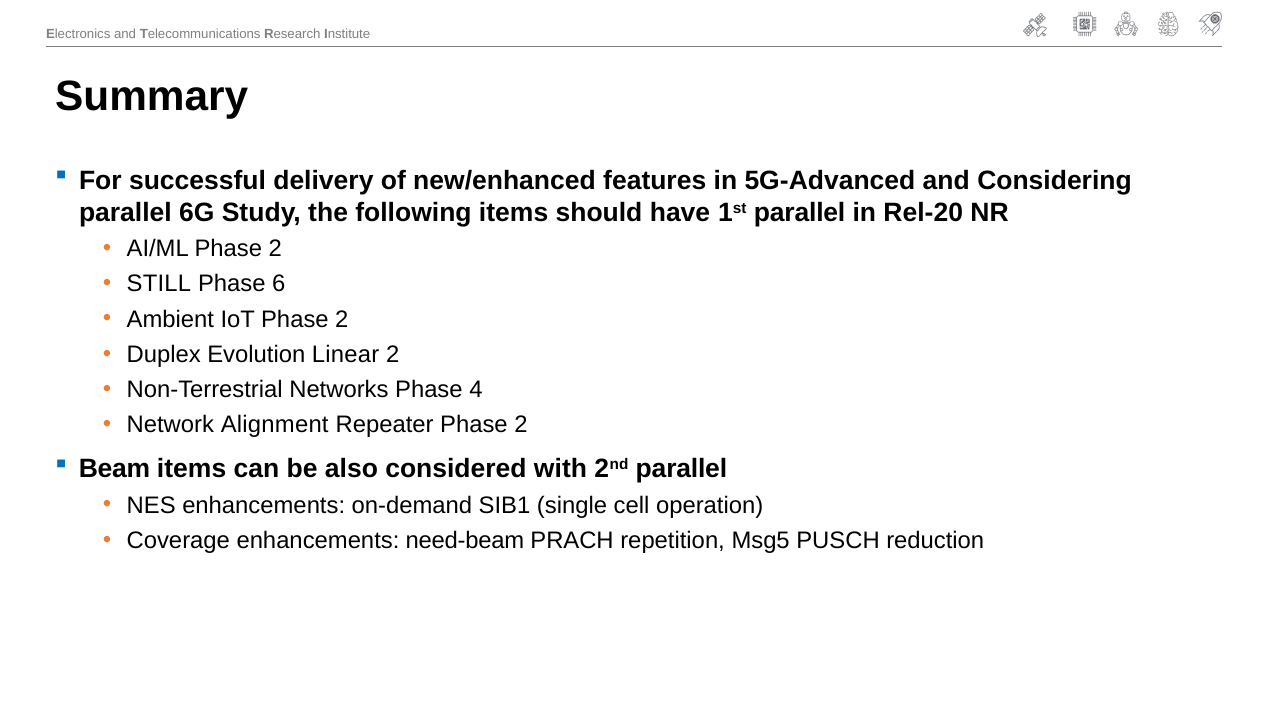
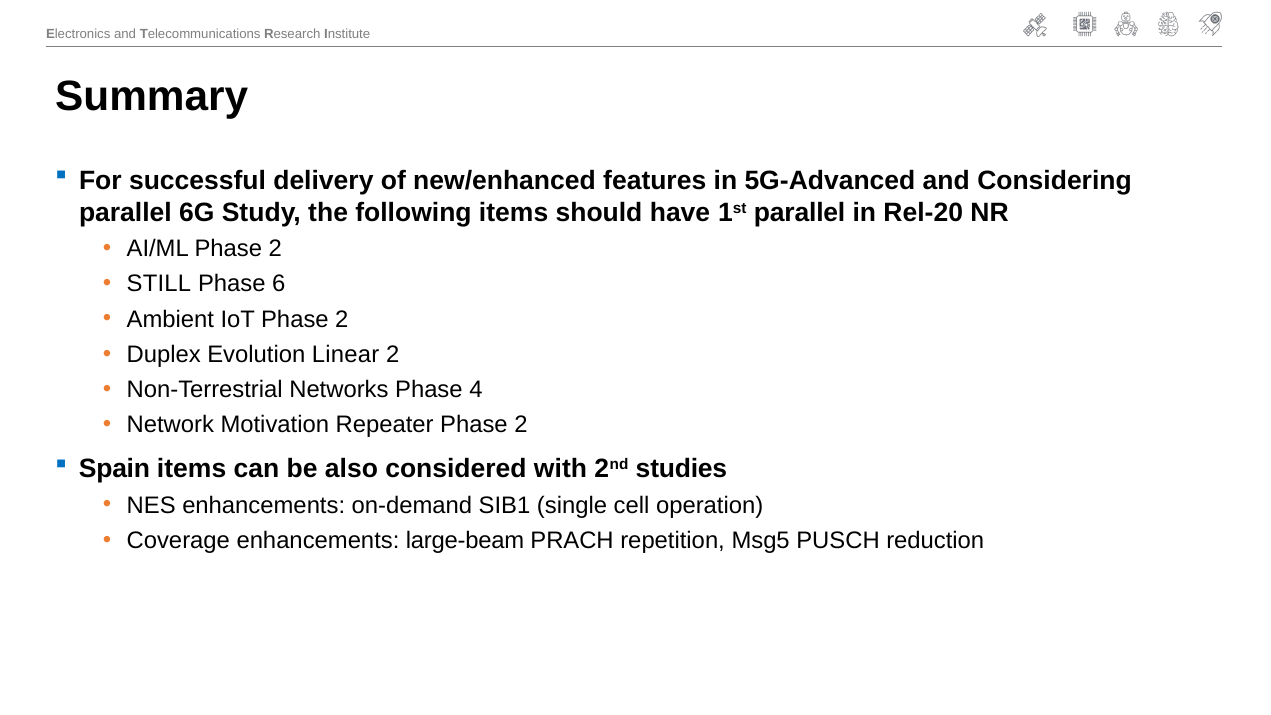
Alignment: Alignment -> Motivation
Beam: Beam -> Spain
2nd parallel: parallel -> studies
need-beam: need-beam -> large-beam
